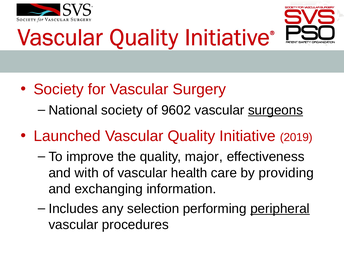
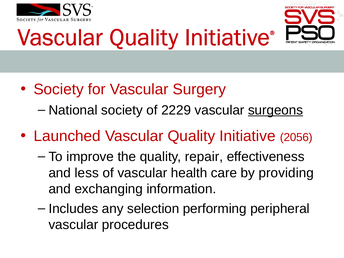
9602: 9602 -> 2229
2019: 2019 -> 2056
major: major -> repair
with: with -> less
peripheral underline: present -> none
